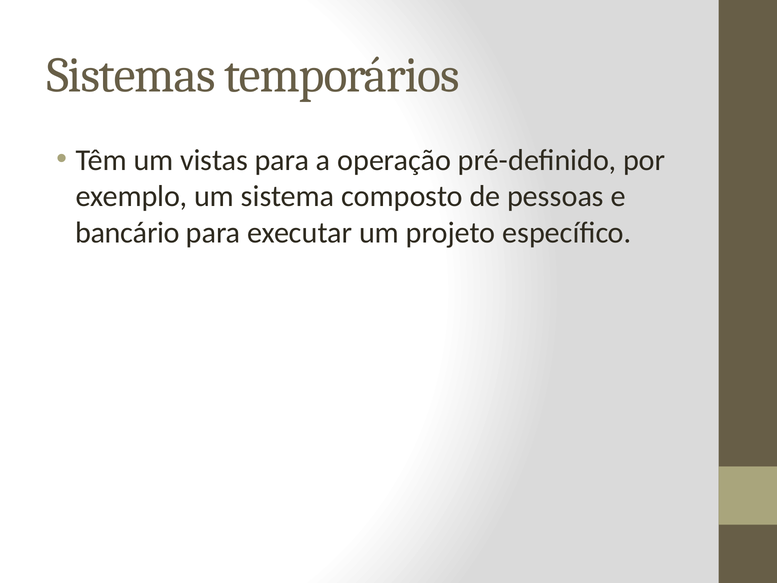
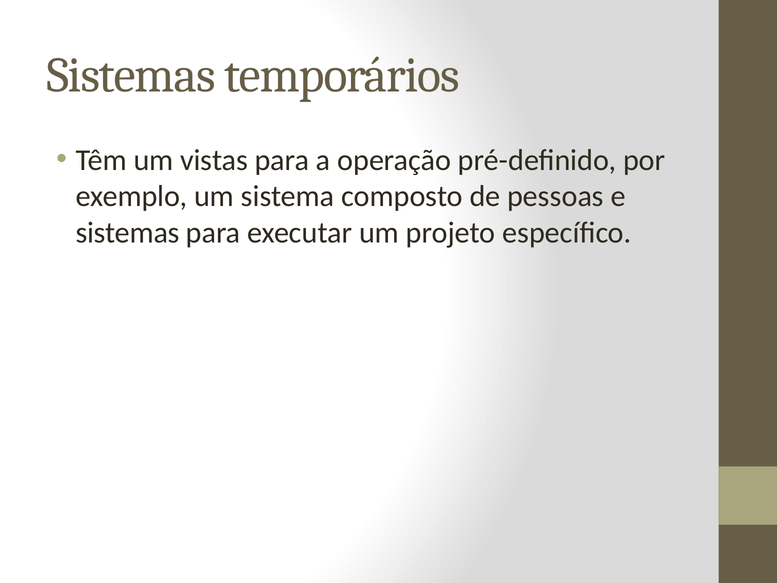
bancário at (128, 232): bancário -> sistemas
